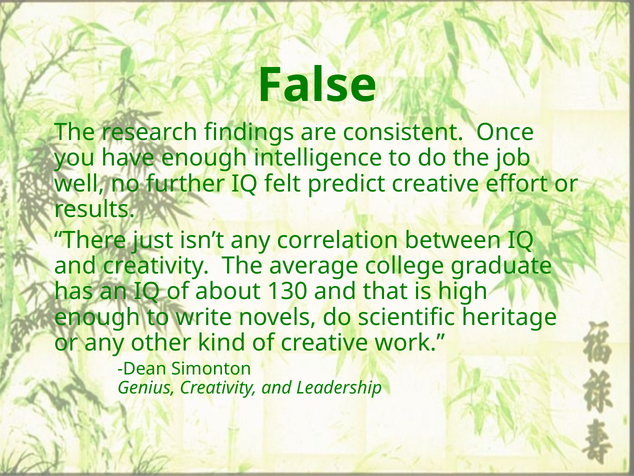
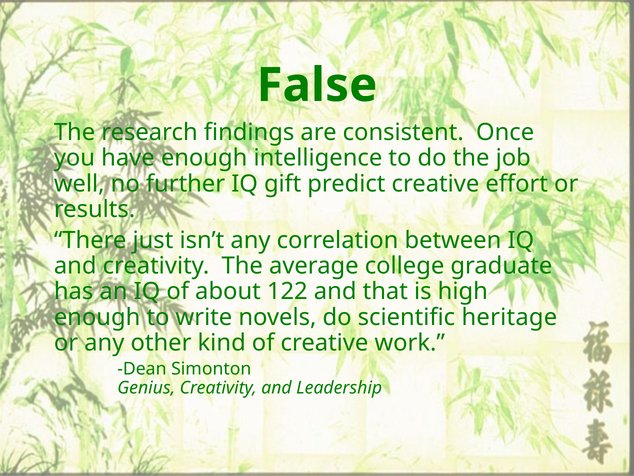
felt: felt -> gift
130: 130 -> 122
